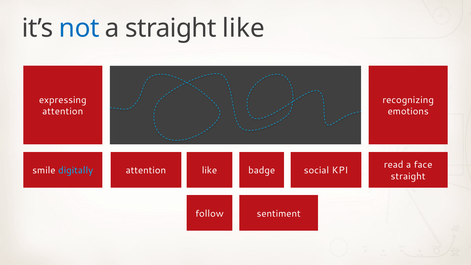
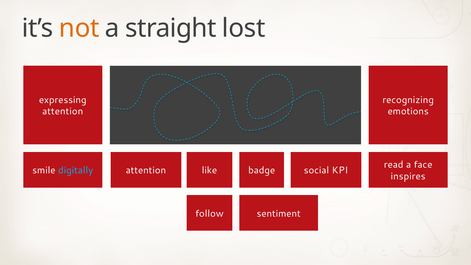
not colour: blue -> orange
straight like: like -> lost
straight at (408, 176): straight -> inspires
